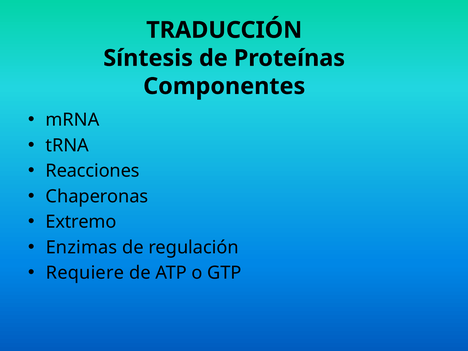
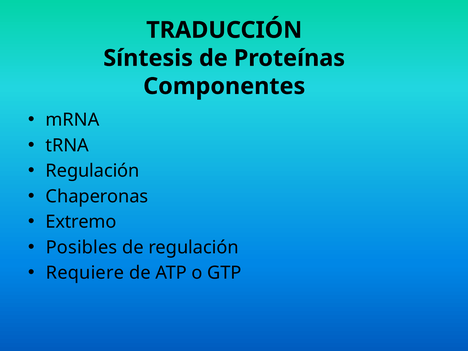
Reacciones at (93, 171): Reacciones -> Regulación
Enzimas: Enzimas -> Posibles
